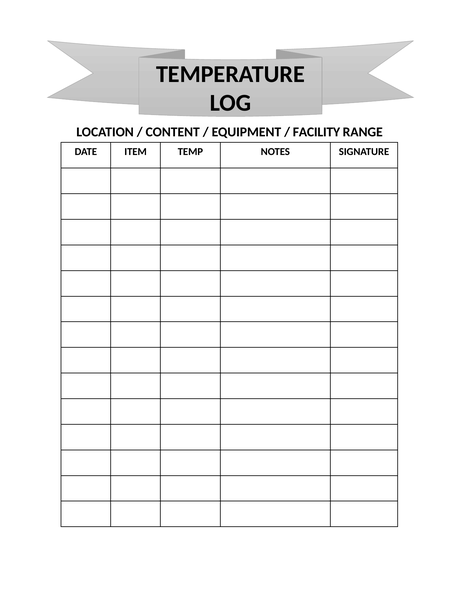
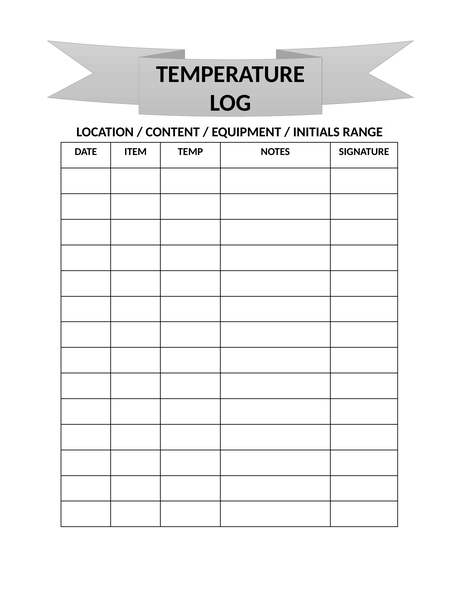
FACILITY: FACILITY -> INITIALS
